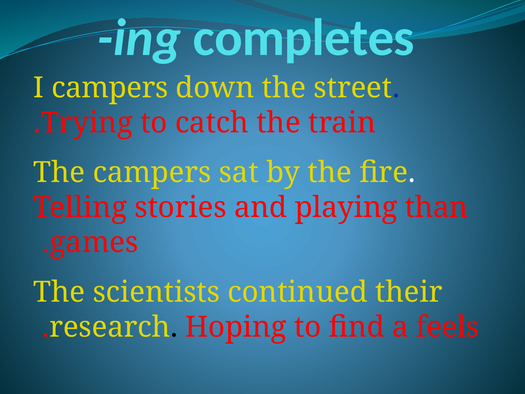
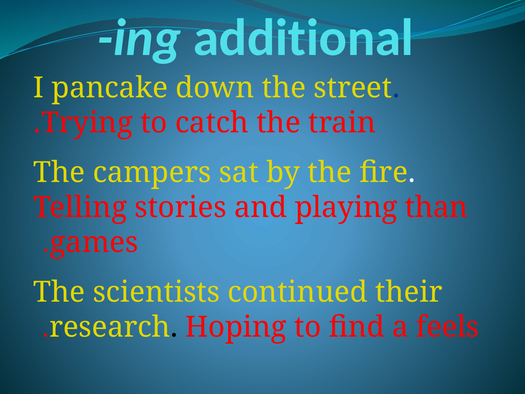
completes: completes -> additional
I campers: campers -> pancake
